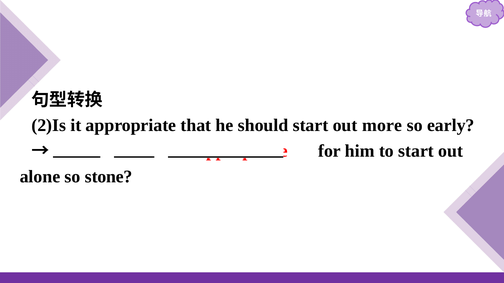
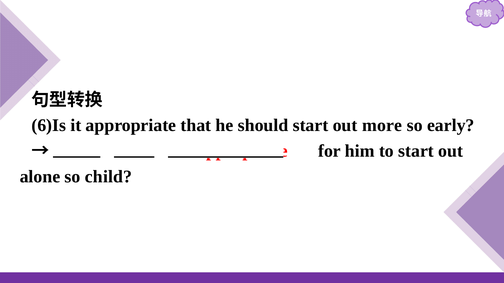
2)Is: 2)Is -> 6)Is
stone: stone -> child
